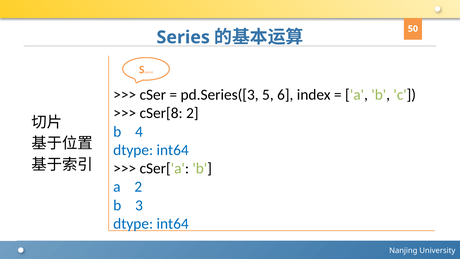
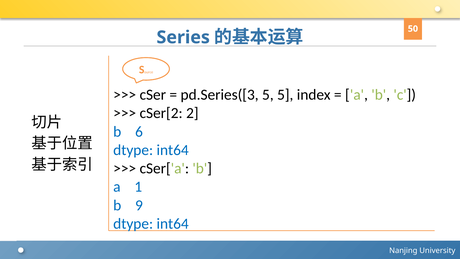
5 6: 6 -> 5
cSer[8: cSer[8 -> cSer[2
4: 4 -> 6
a 2: 2 -> 1
3: 3 -> 9
